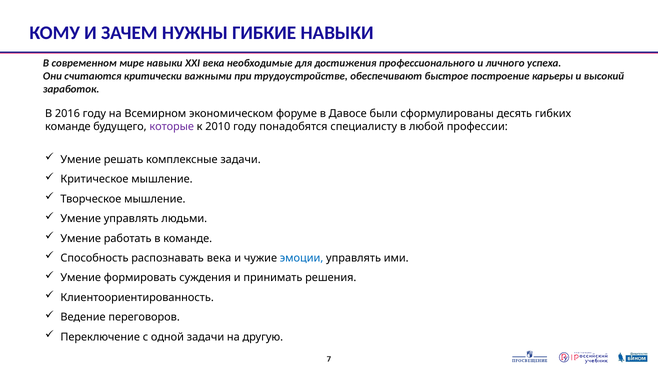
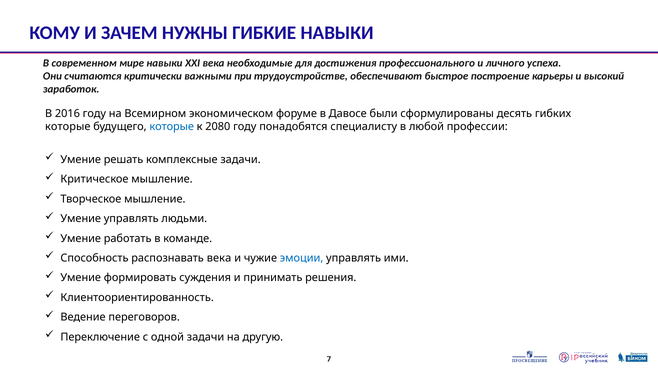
команде at (68, 127): команде -> которые
которые at (172, 127) colour: purple -> blue
2010: 2010 -> 2080
